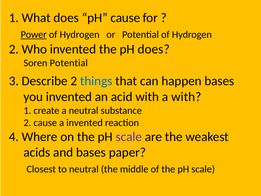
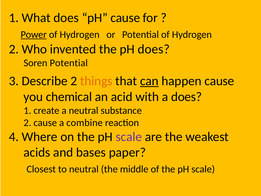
things colour: blue -> orange
can underline: none -> present
happen bases: bases -> cause
you invented: invented -> chemical
a with: with -> does
a invented: invented -> combine
